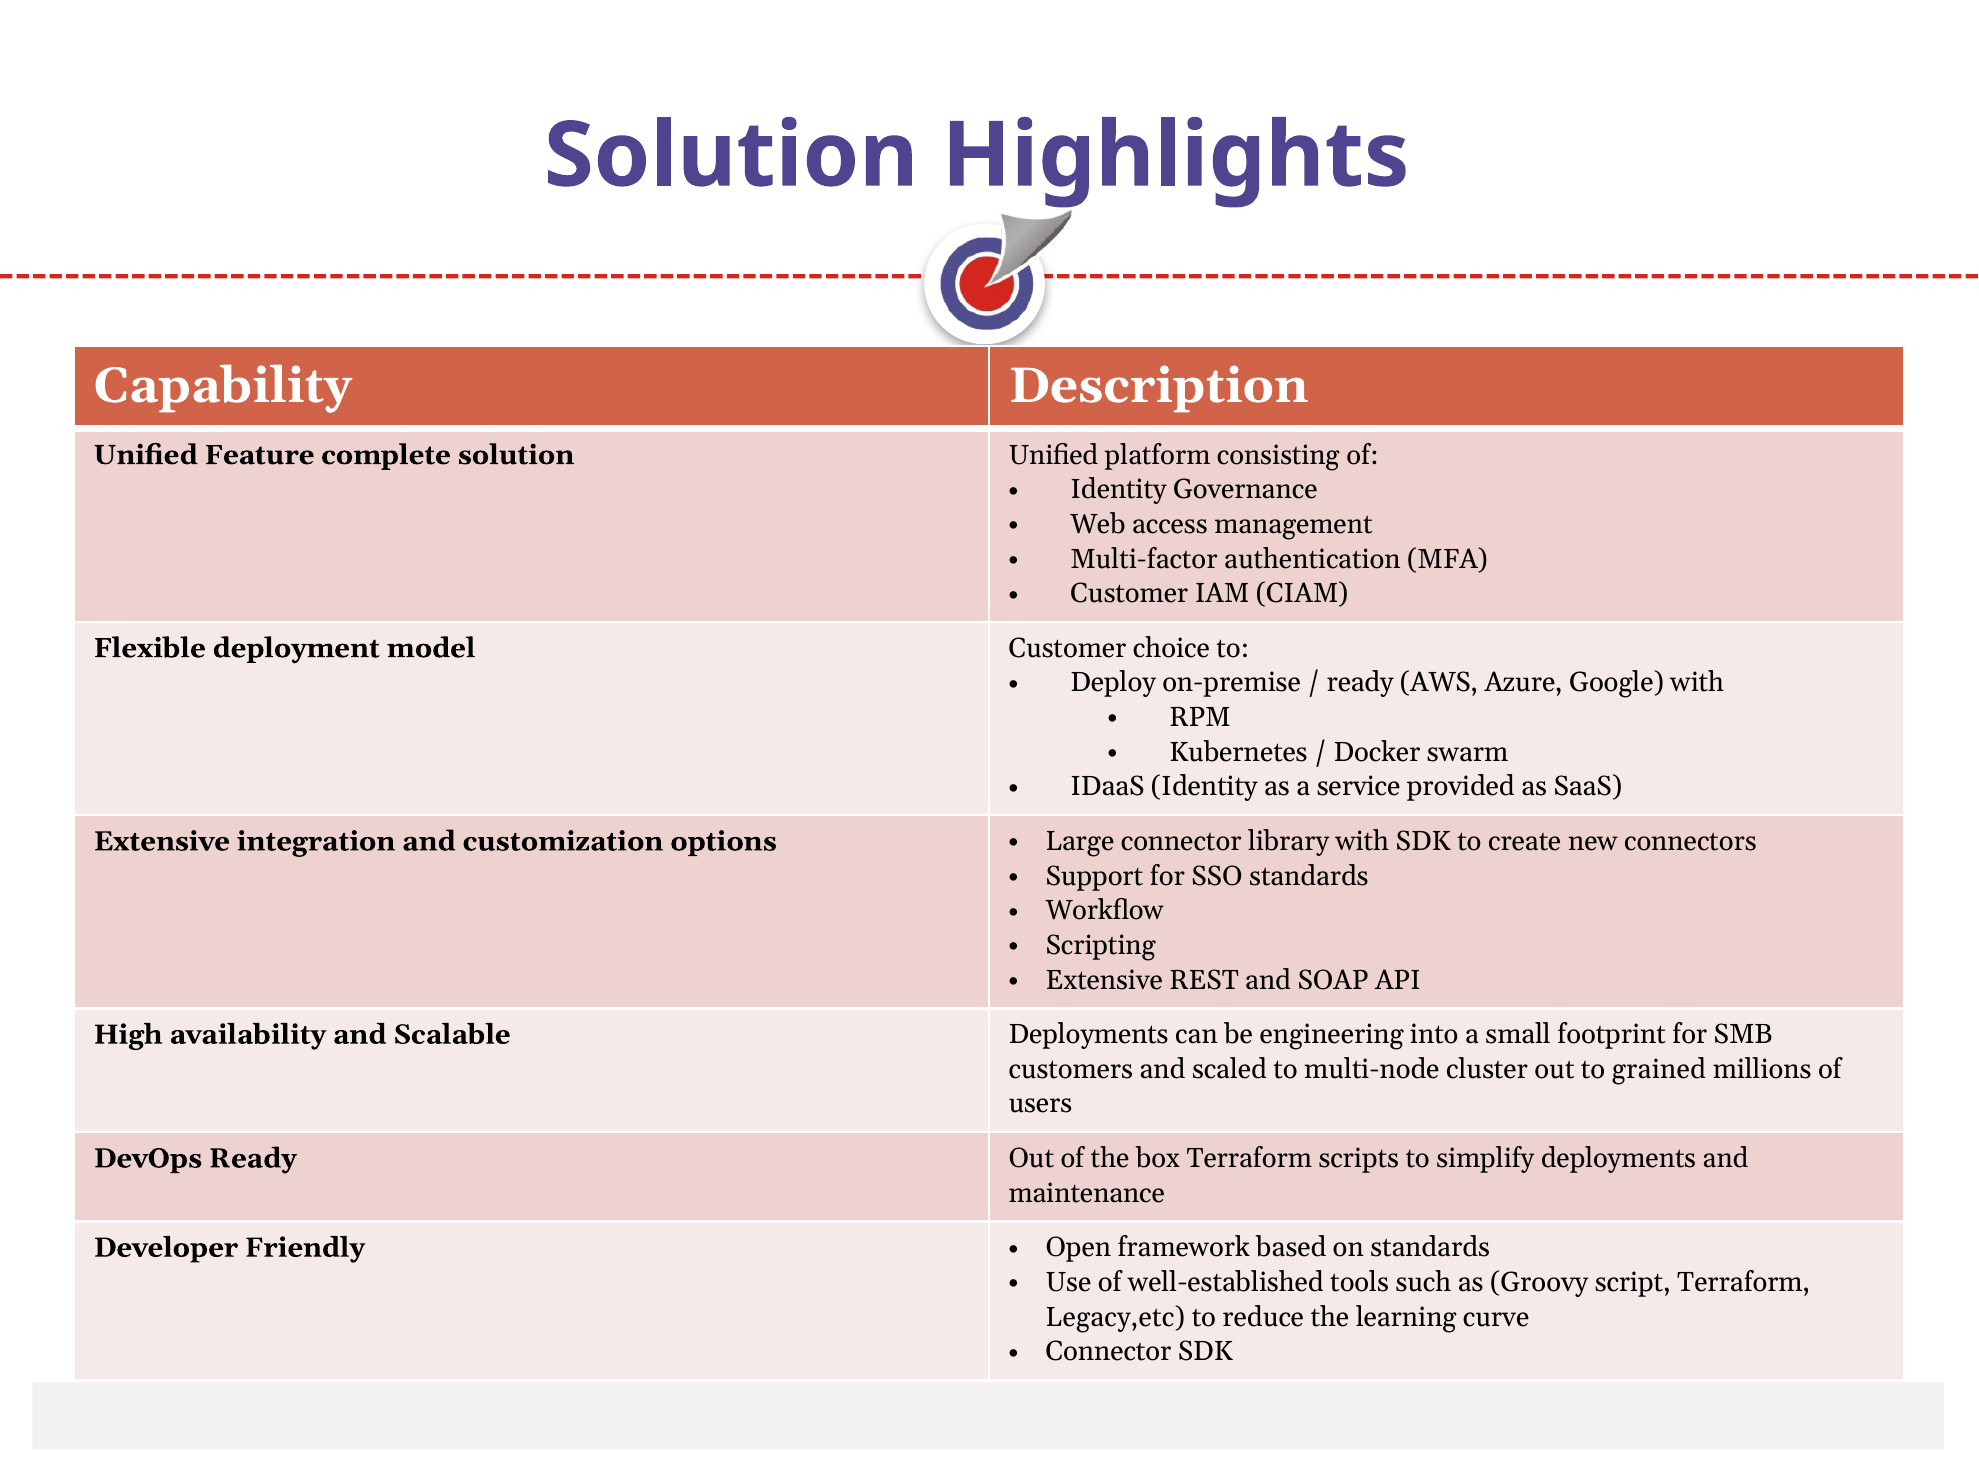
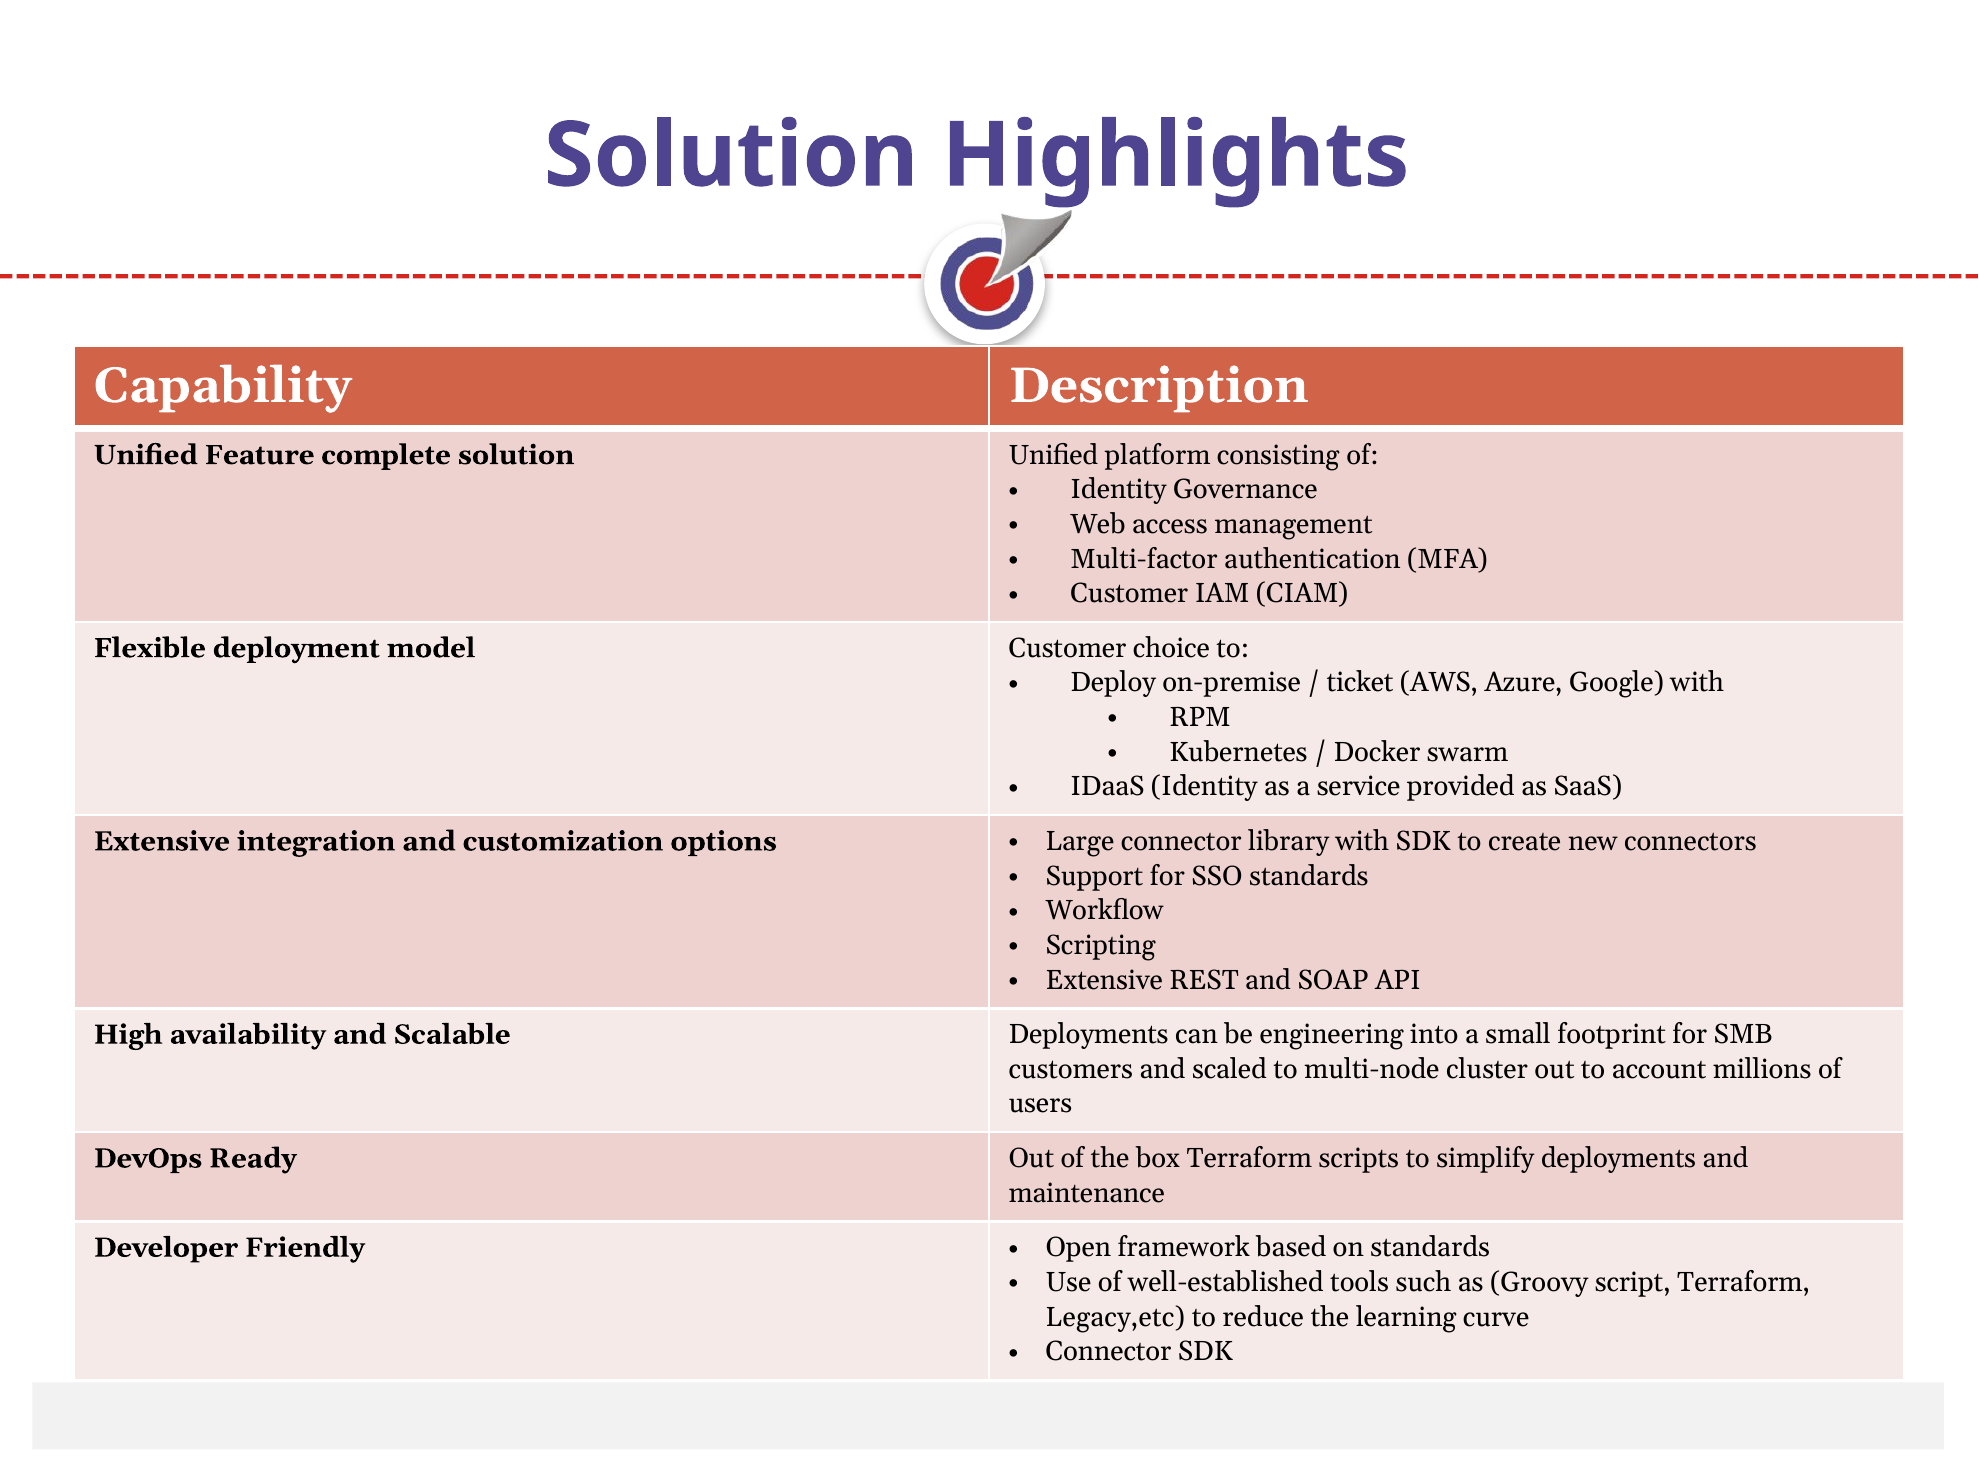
ready at (1360, 683): ready -> ticket
grained: grained -> account
